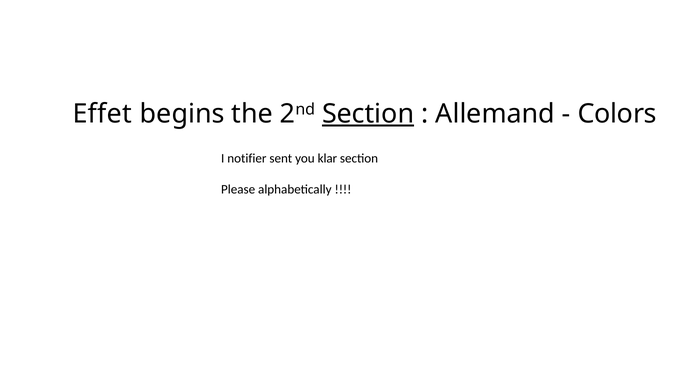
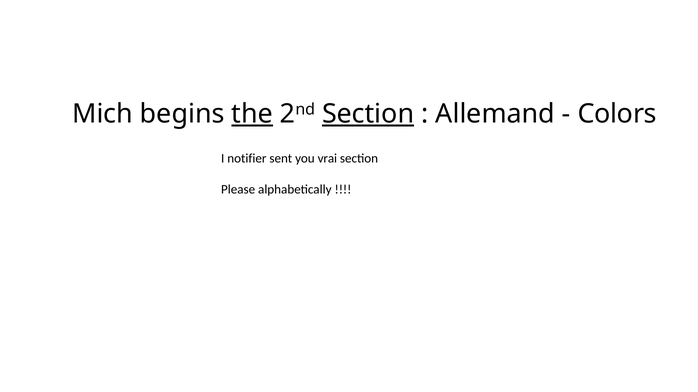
Effet: Effet -> Mich
the underline: none -> present
klar: klar -> vrai
